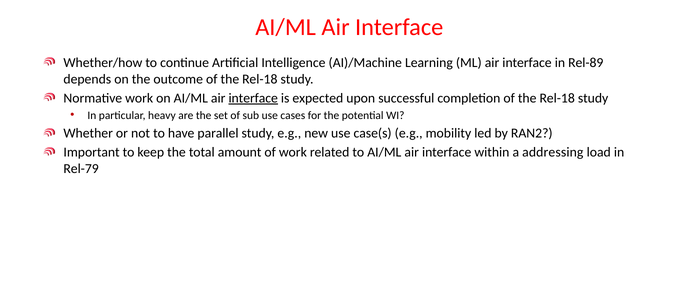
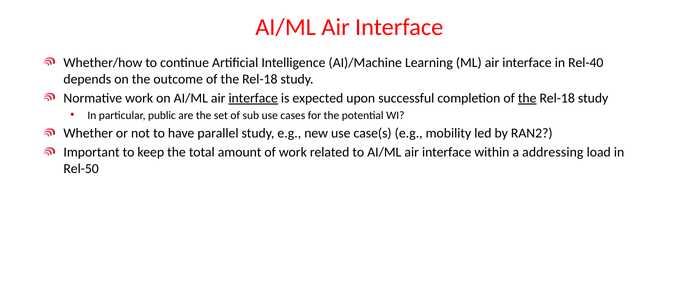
Rel-89: Rel-89 -> Rel-40
the at (527, 98) underline: none -> present
heavy: heavy -> public
Rel-79: Rel-79 -> Rel-50
